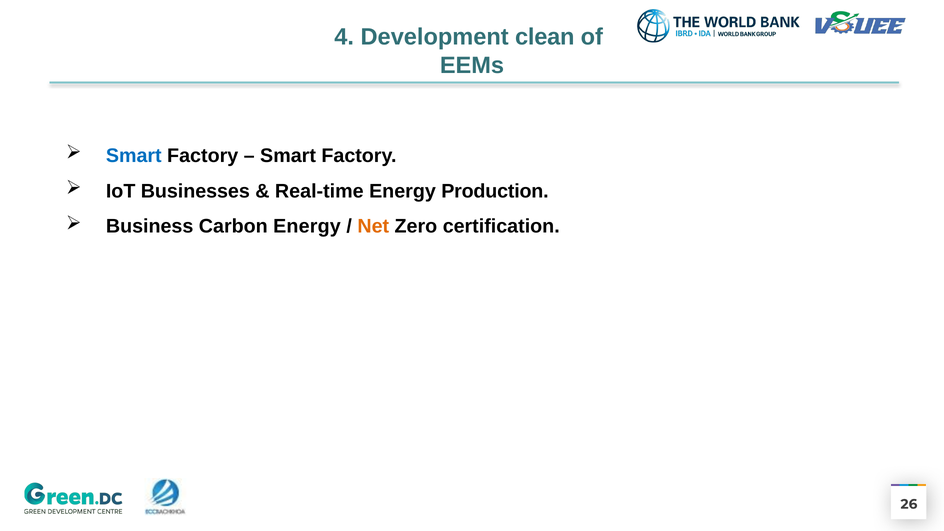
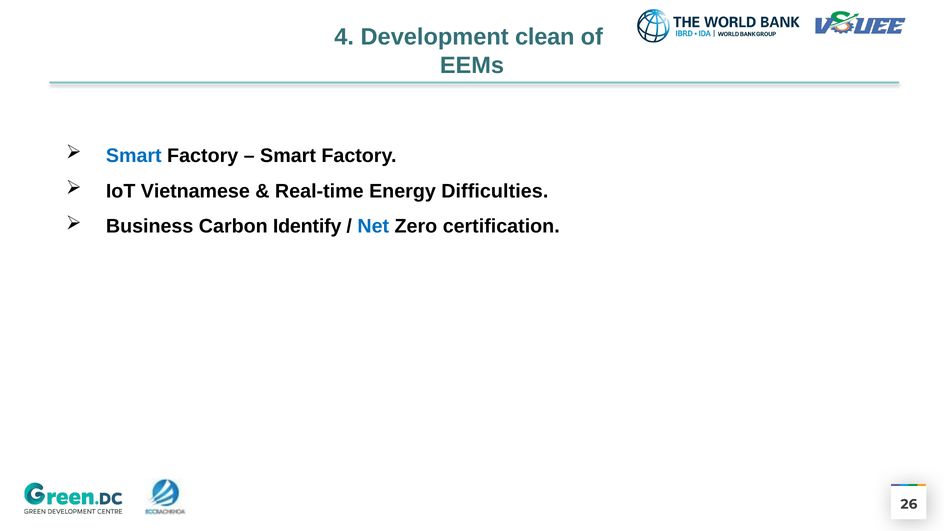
Businesses: Businesses -> Vietnamese
Production: Production -> Difficulties
Carbon Energy: Energy -> Identify
Net colour: orange -> blue
